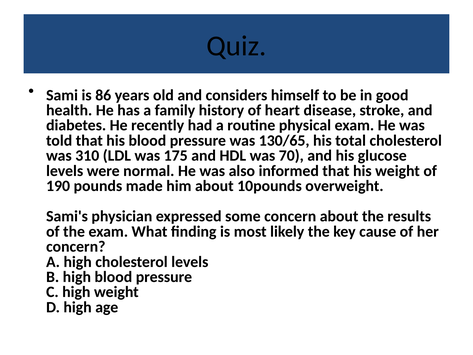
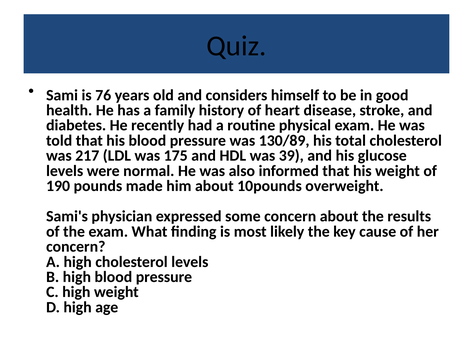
86: 86 -> 76
130/65: 130/65 -> 130/89
310: 310 -> 217
70: 70 -> 39
